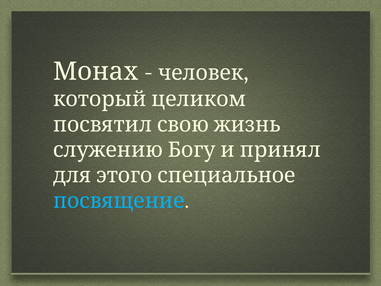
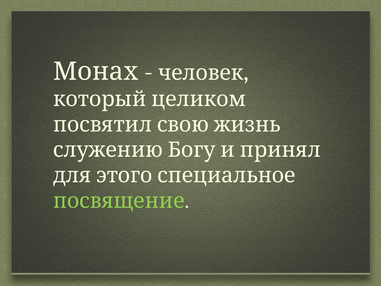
посвящение colour: light blue -> light green
